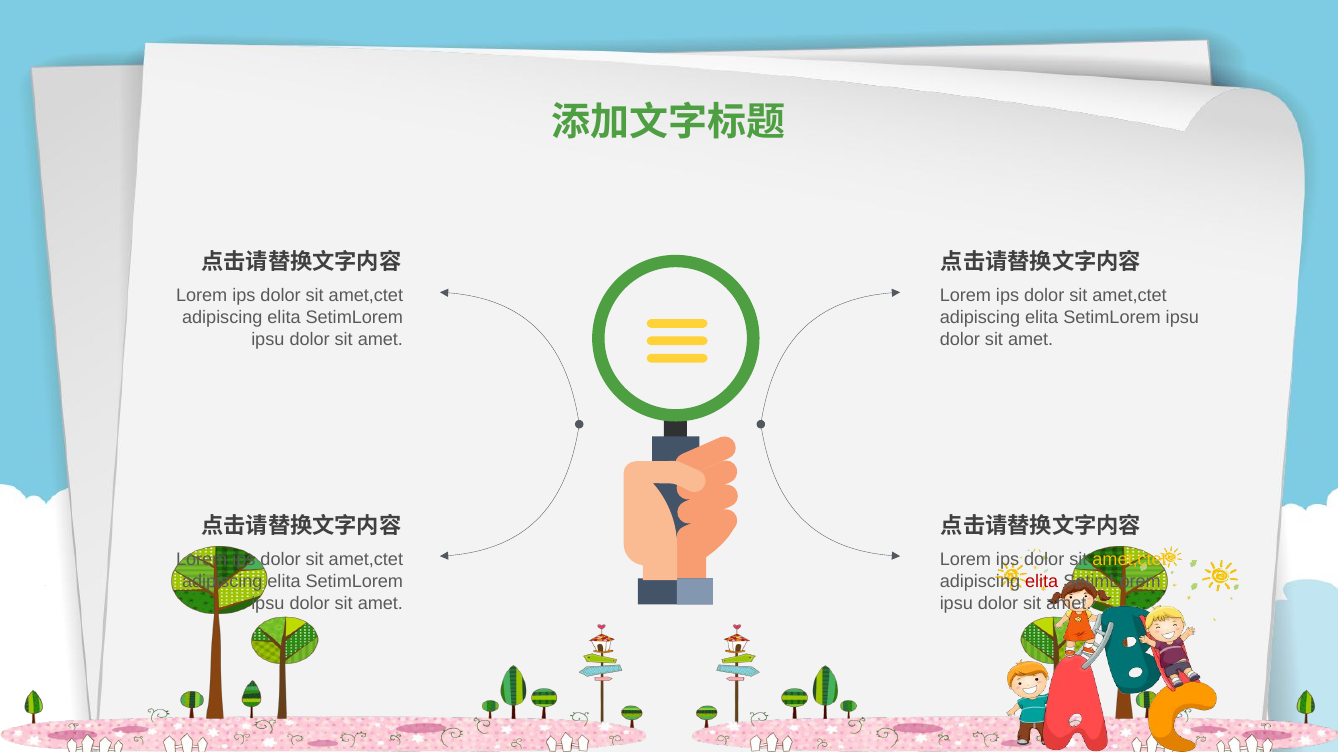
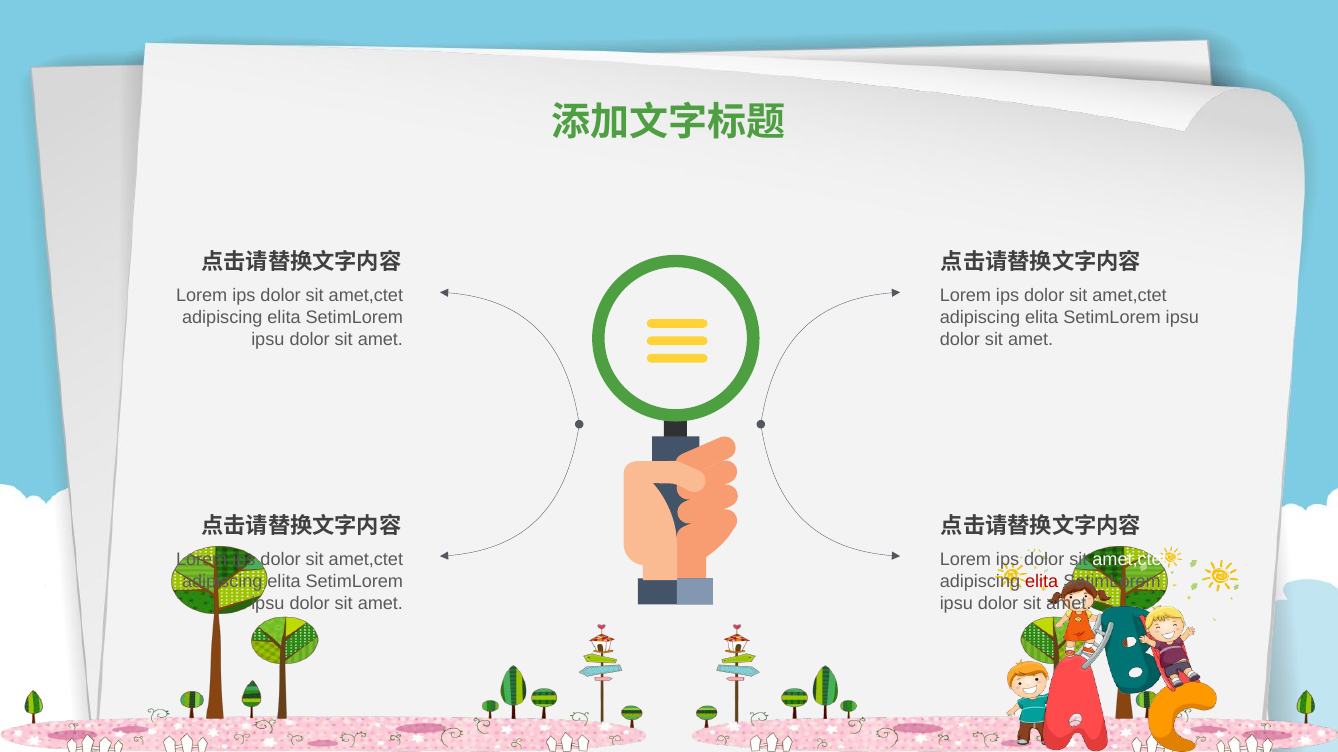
amet,ctet at (1130, 560) colour: yellow -> white
